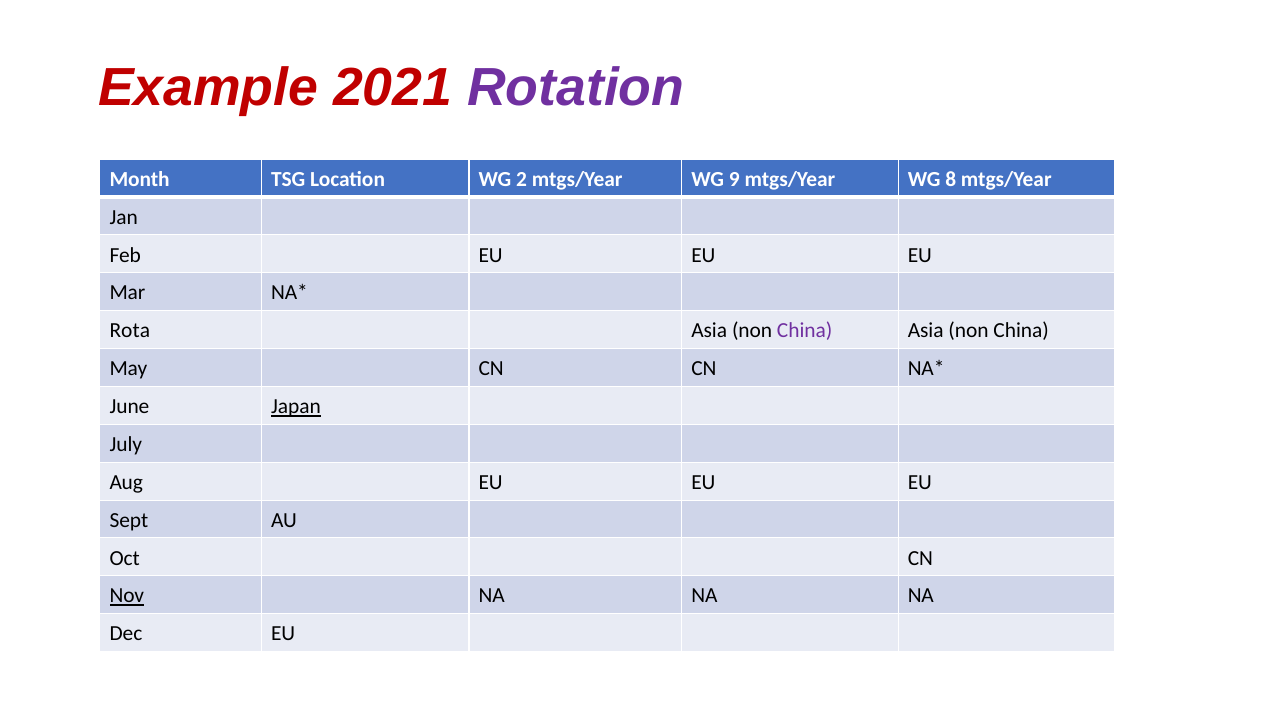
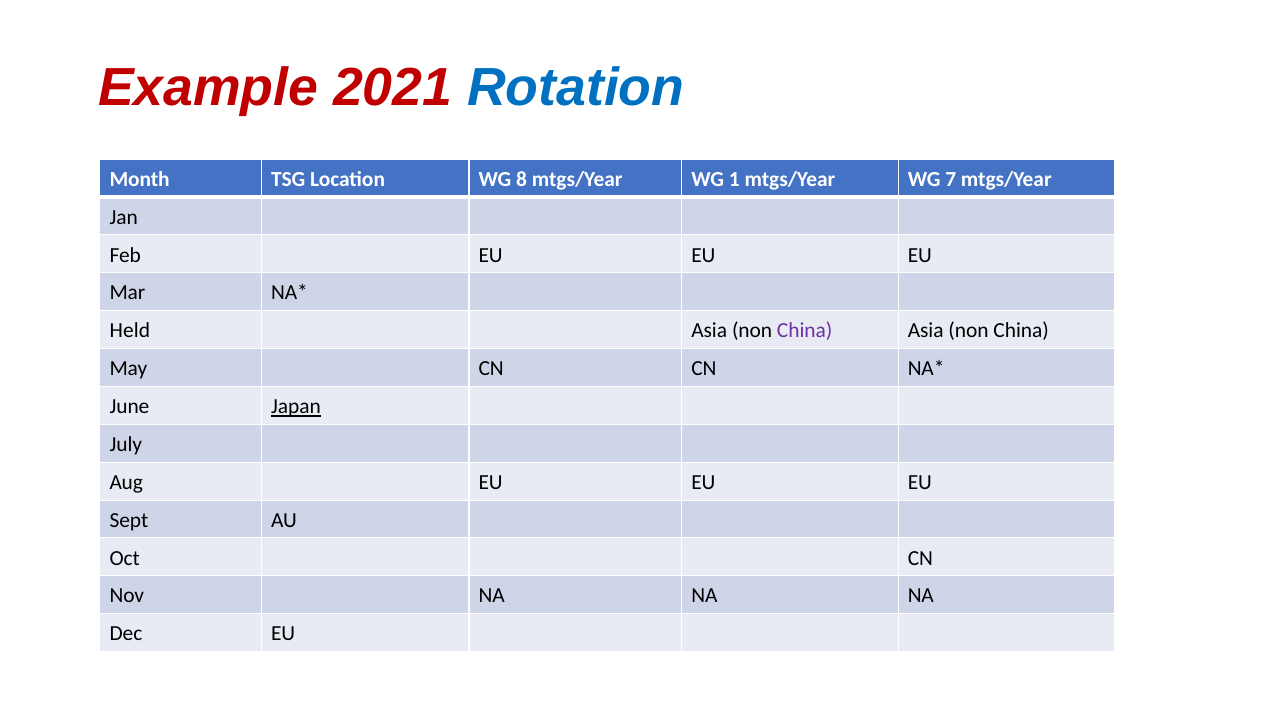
Rotation colour: purple -> blue
2: 2 -> 8
9: 9 -> 1
8: 8 -> 7
Rota: Rota -> Held
Nov underline: present -> none
